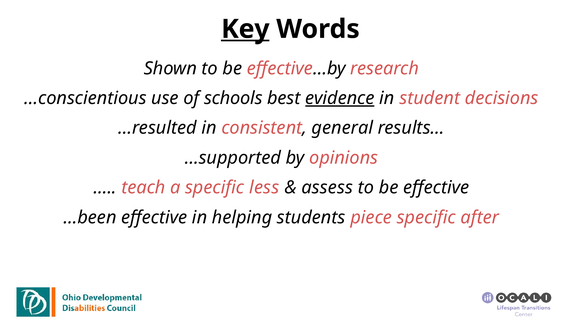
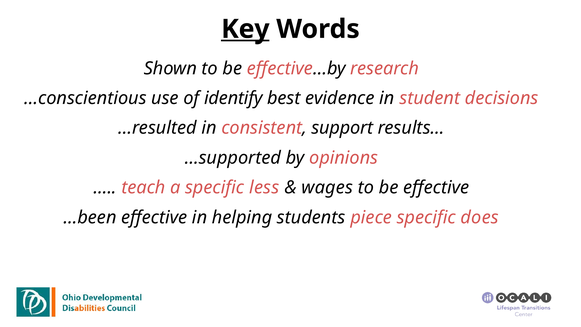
schools: schools -> identify
evidence underline: present -> none
general: general -> support
assess: assess -> wages
after: after -> does
